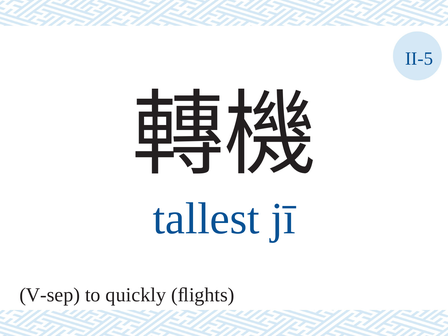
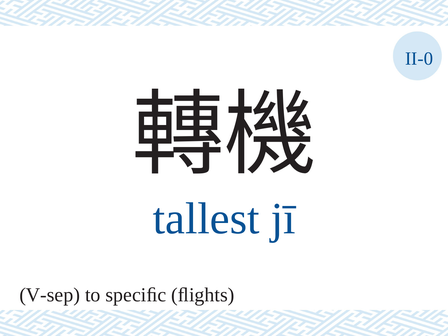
II-5: II-5 -> II-0
quickly: quickly -> speciﬁc
